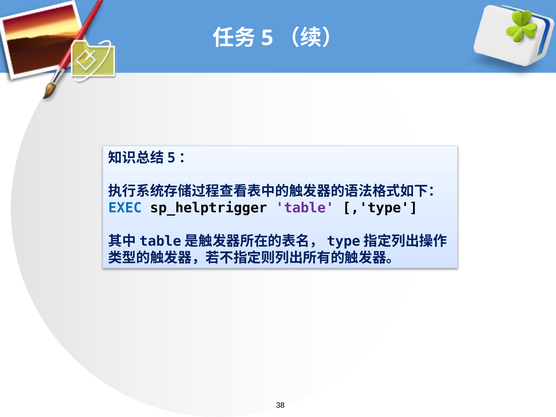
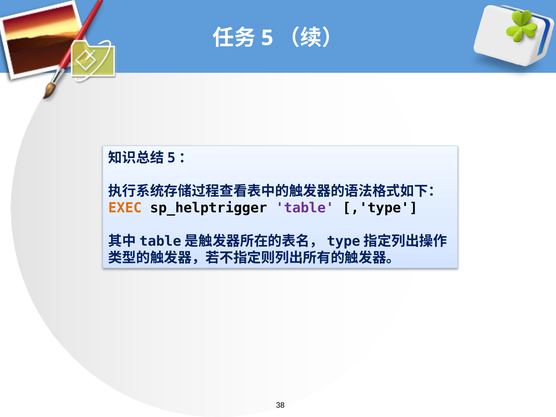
EXEC colour: blue -> orange
